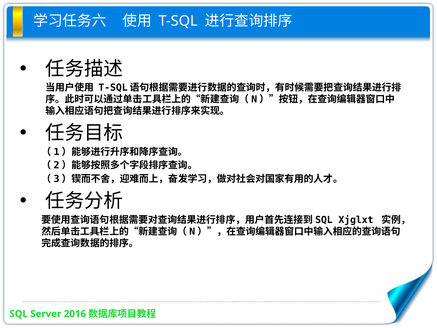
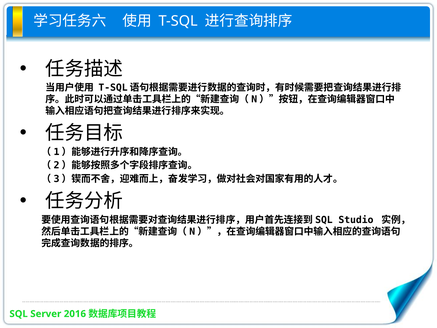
Xjglxt: Xjglxt -> Studio
